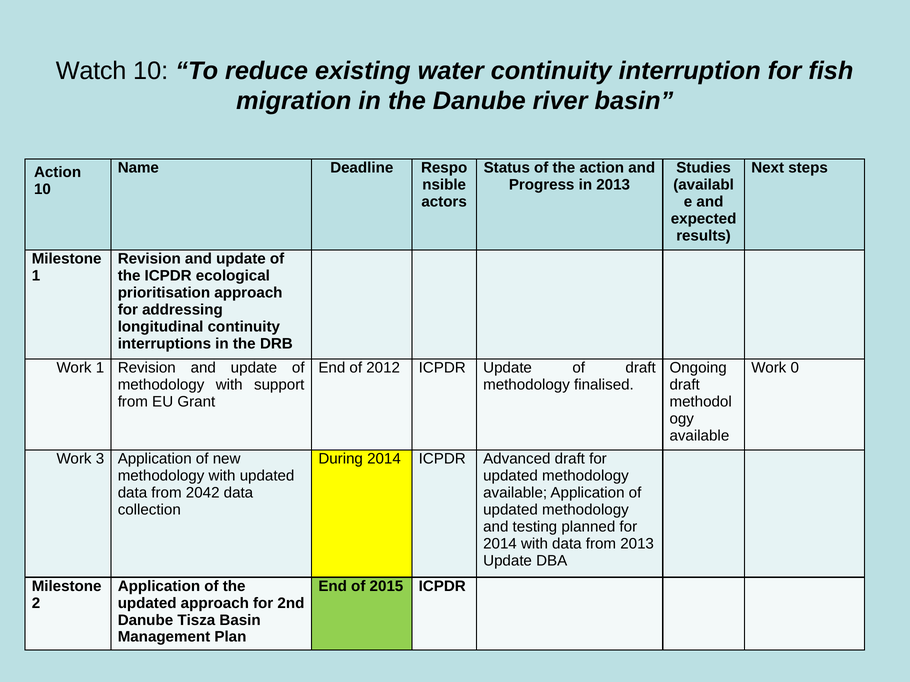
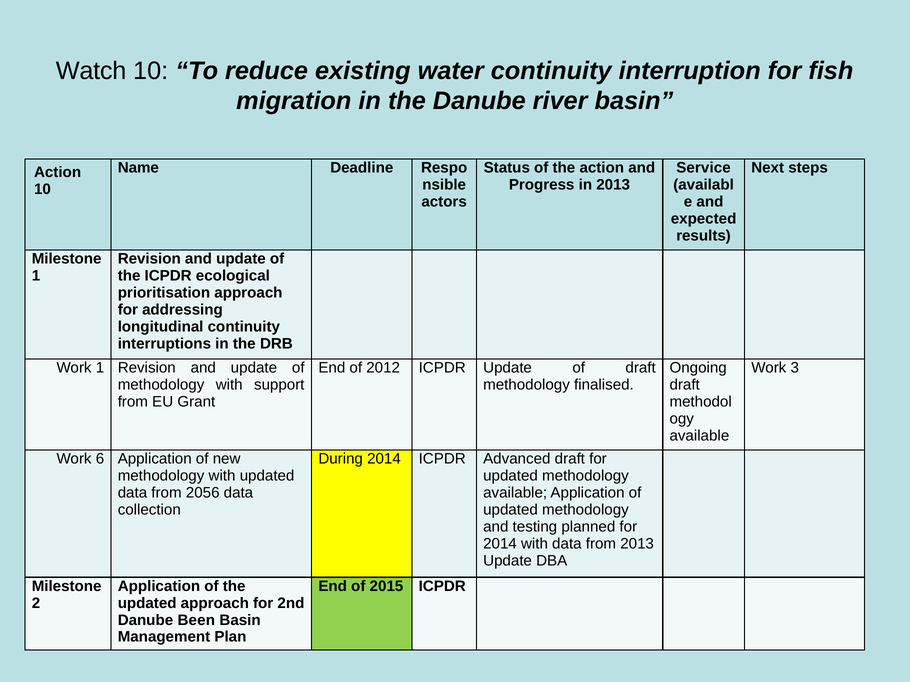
Studies: Studies -> Service
0: 0 -> 3
3: 3 -> 6
2042: 2042 -> 2056
Tisza: Tisza -> Been
